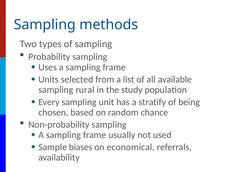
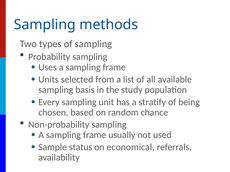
rural: rural -> basis
biases: biases -> status
